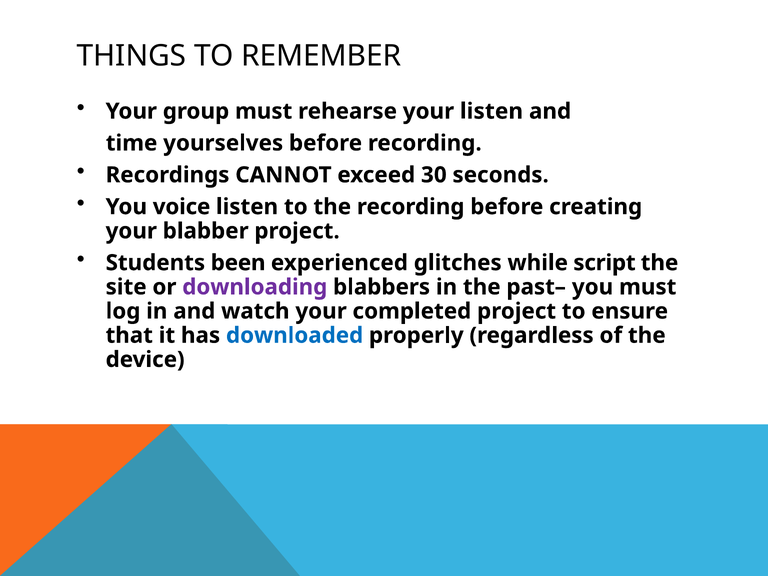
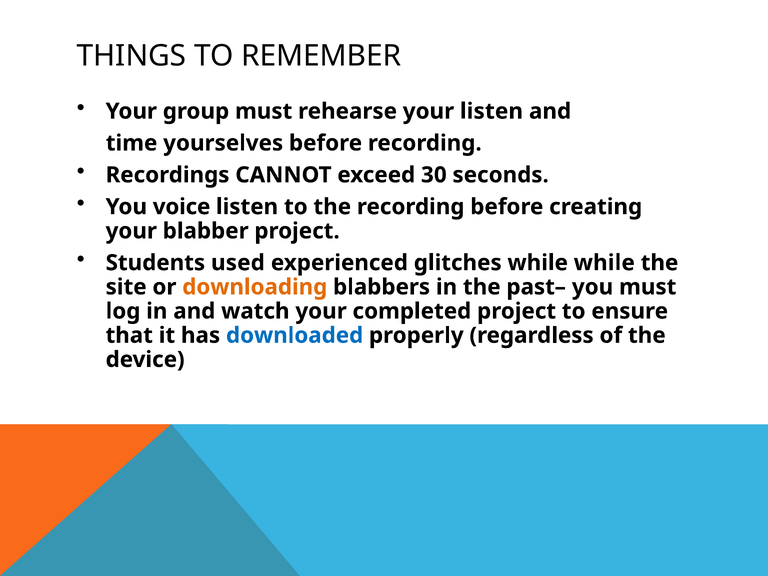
been: been -> used
while script: script -> while
downloading colour: purple -> orange
